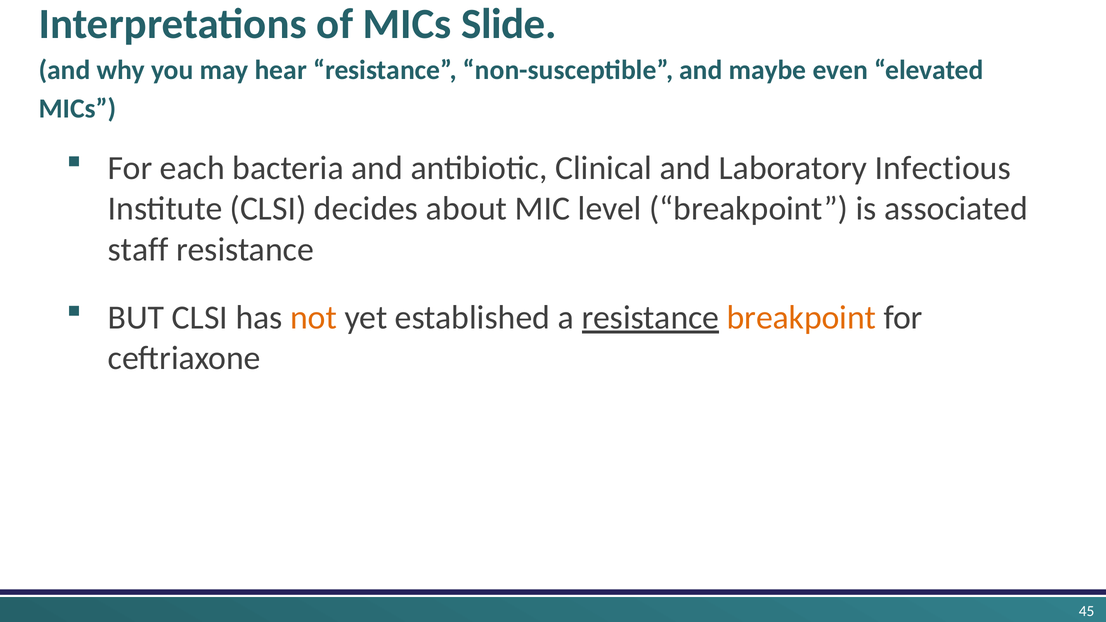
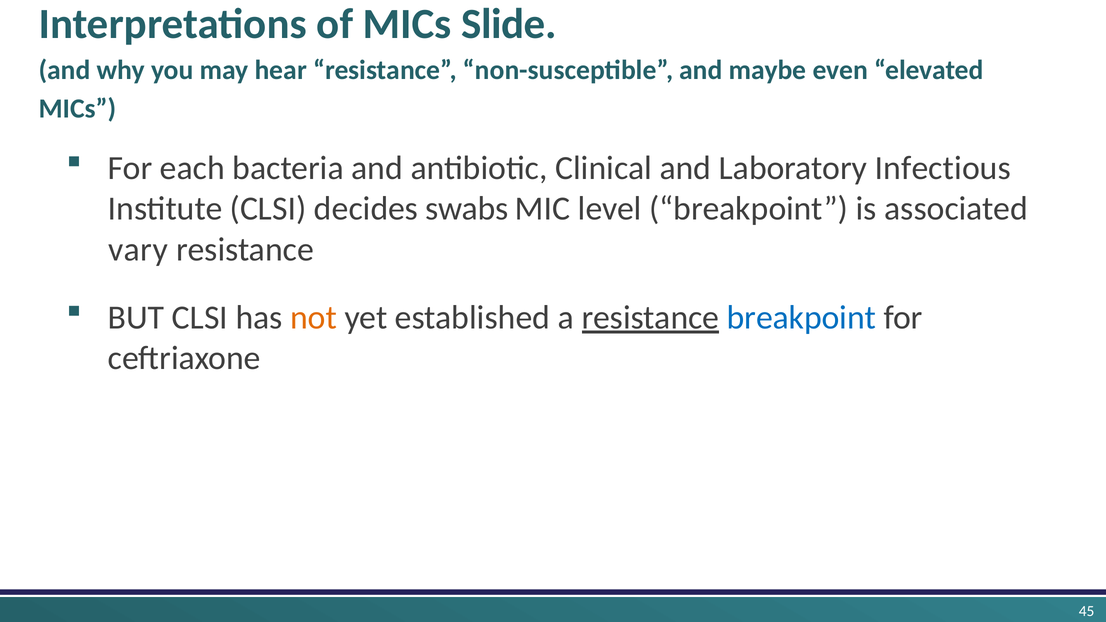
about: about -> swabs
staff: staff -> vary
breakpoint at (801, 318) colour: orange -> blue
